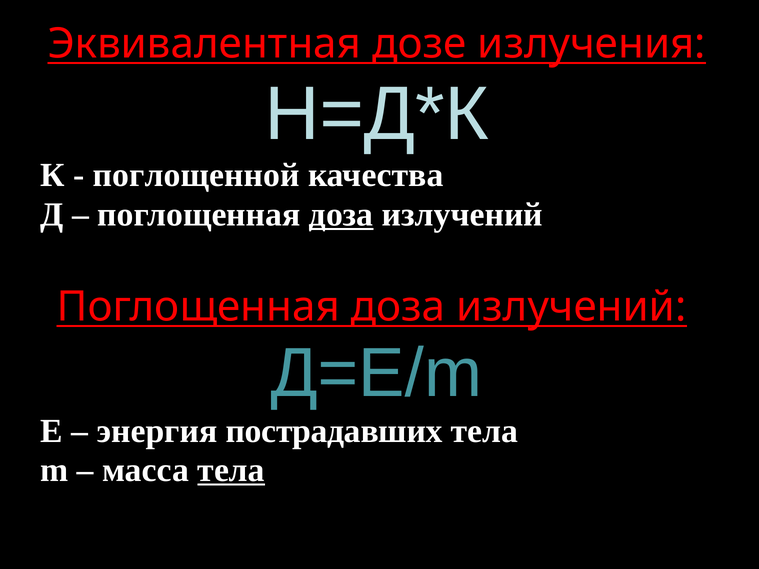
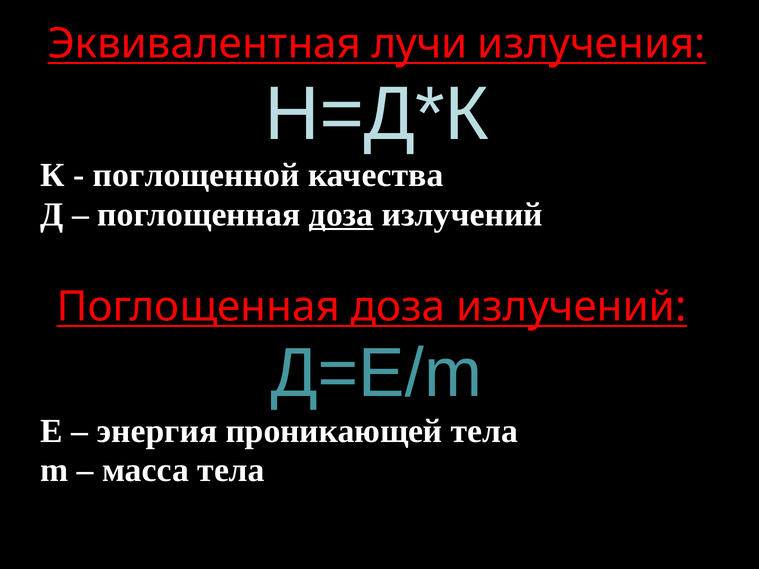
дозе: дозе -> лучи
пострадавших: пострадавших -> проникающей
тела at (231, 470) underline: present -> none
